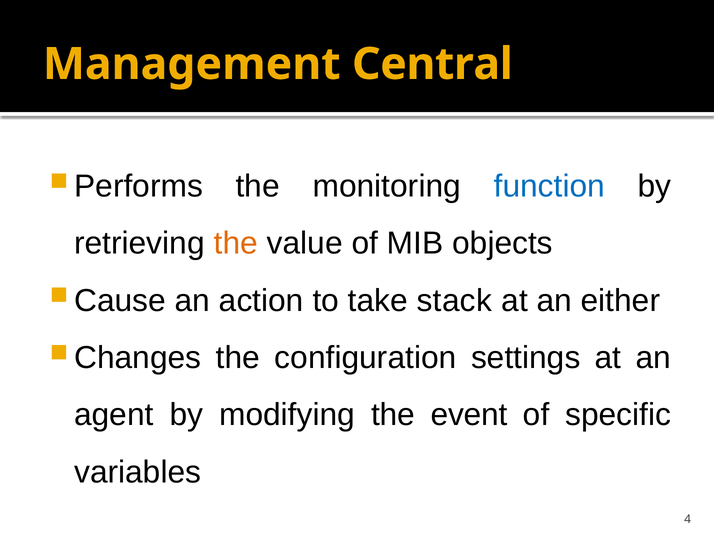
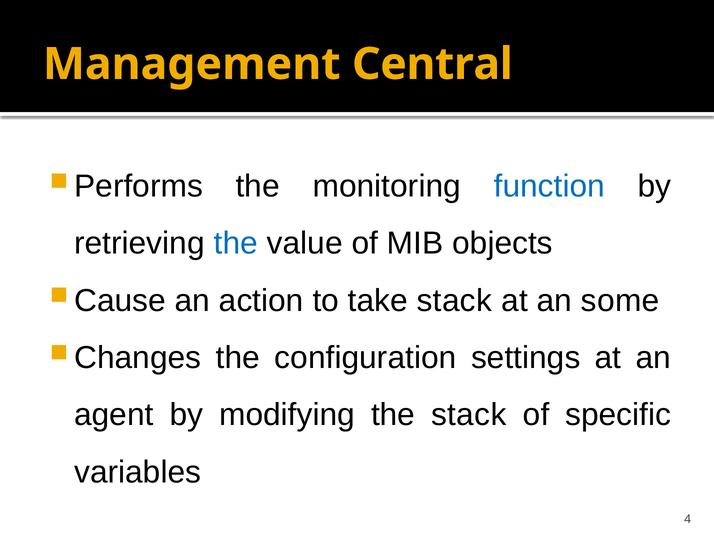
the at (236, 243) colour: orange -> blue
either: either -> some
the event: event -> stack
